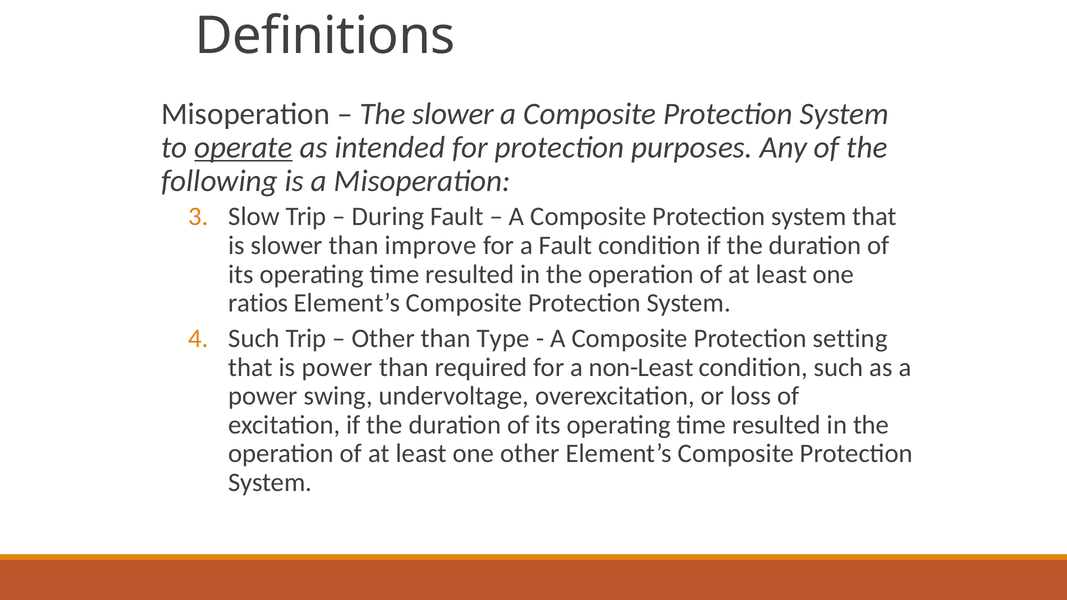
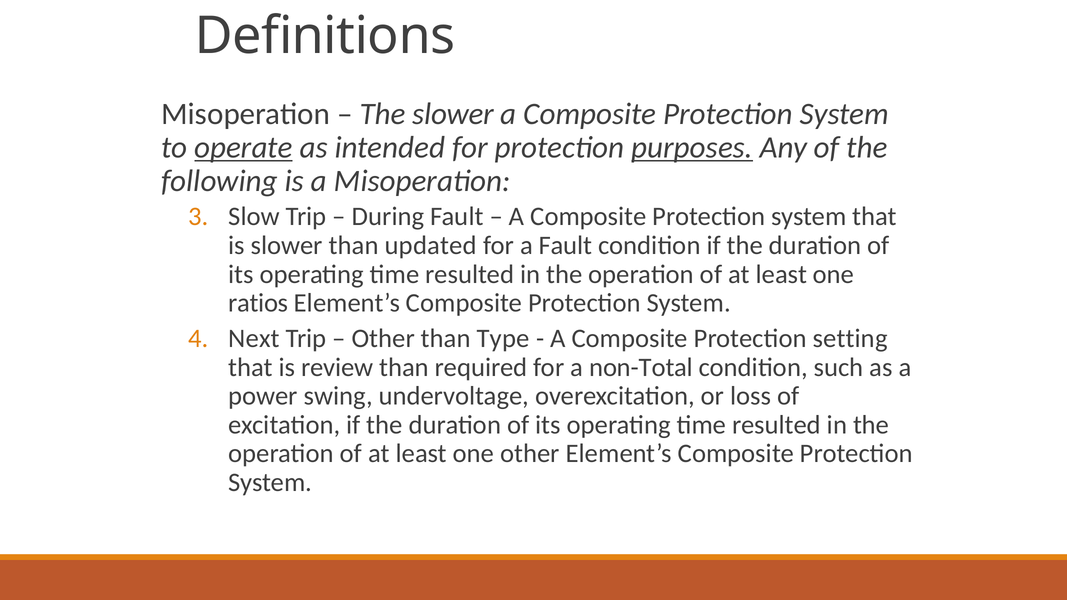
purposes underline: none -> present
improve: improve -> updated
Such at (254, 339): Such -> Next
is power: power -> review
non-Least: non-Least -> non-Total
